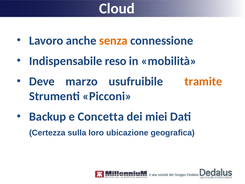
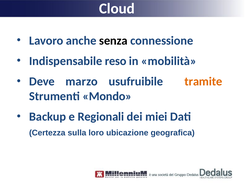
senza colour: orange -> black
Picconi: Picconi -> Mondo
Concetta: Concetta -> Regionali
